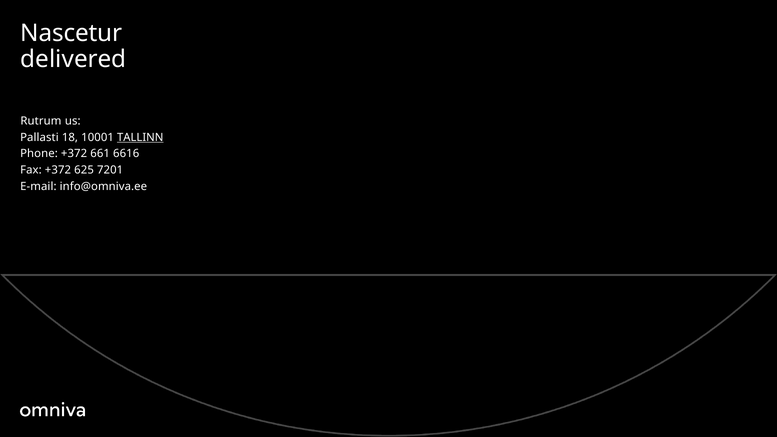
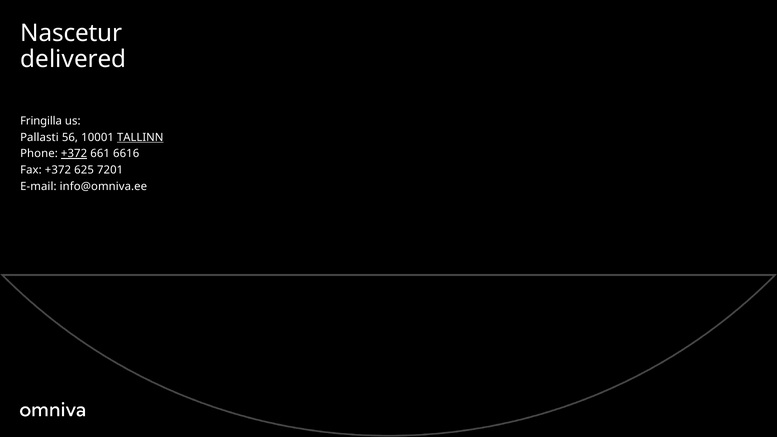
Rutrum: Rutrum -> Fringilla
18: 18 -> 56
+372 at (74, 154) underline: none -> present
